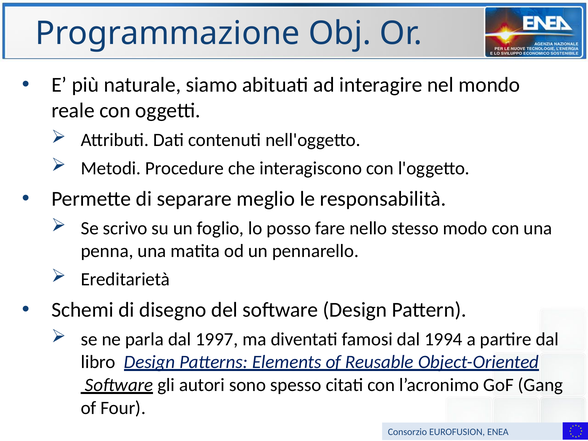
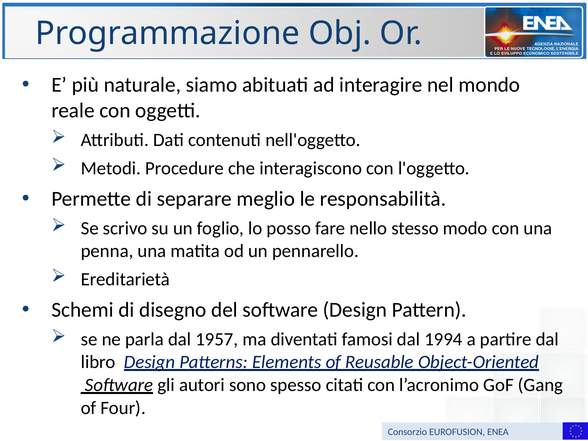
1997: 1997 -> 1957
